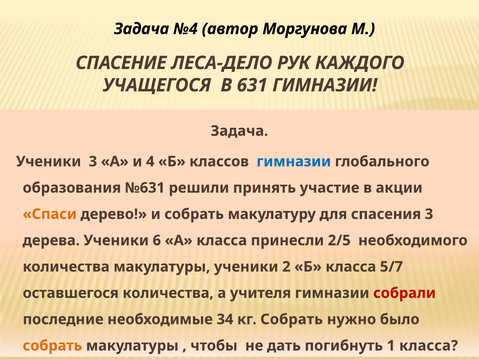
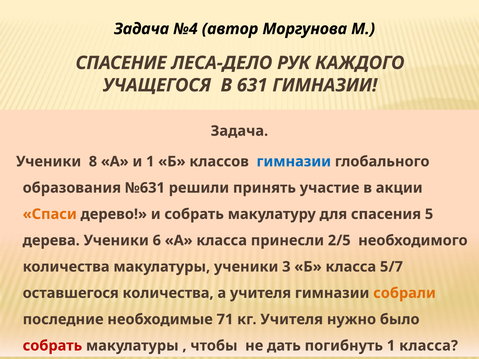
Ученики 3: 3 -> 8
и 4: 4 -> 1
спасения 3: 3 -> 5
2: 2 -> 3
собрали colour: red -> orange
34: 34 -> 71
кг Собрать: Собрать -> Учителя
собрать at (52, 346) colour: orange -> red
